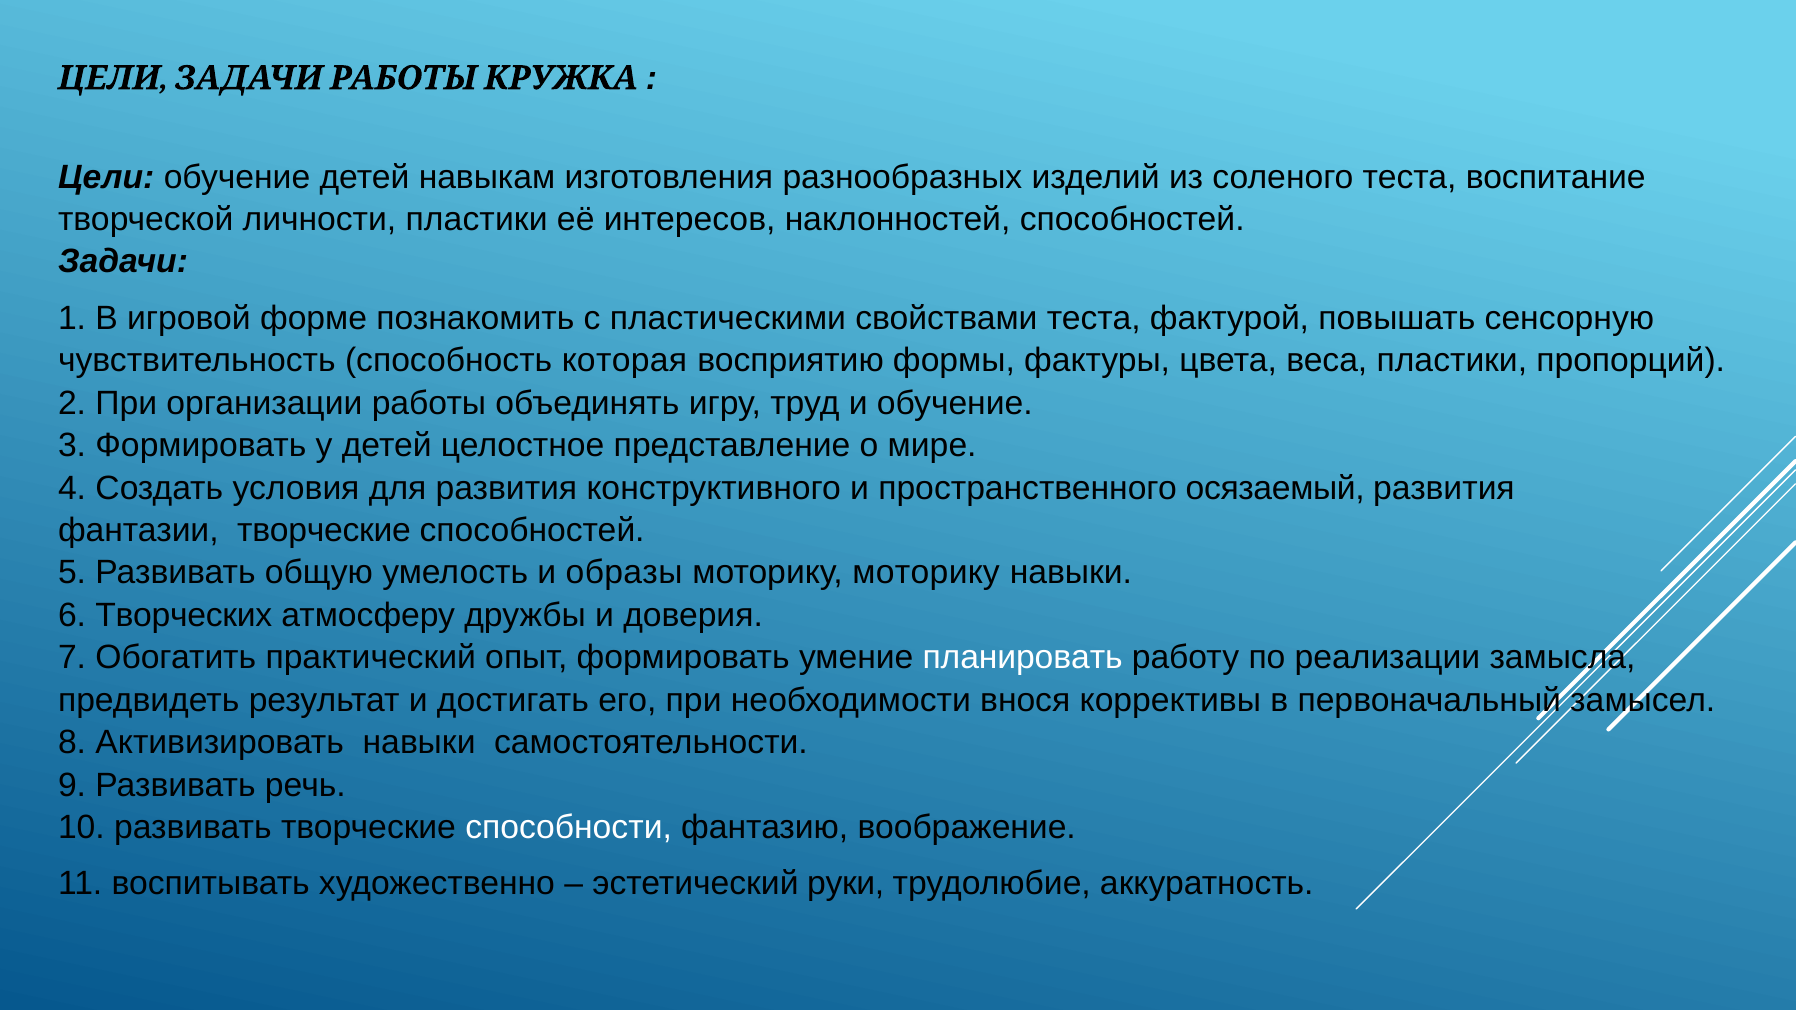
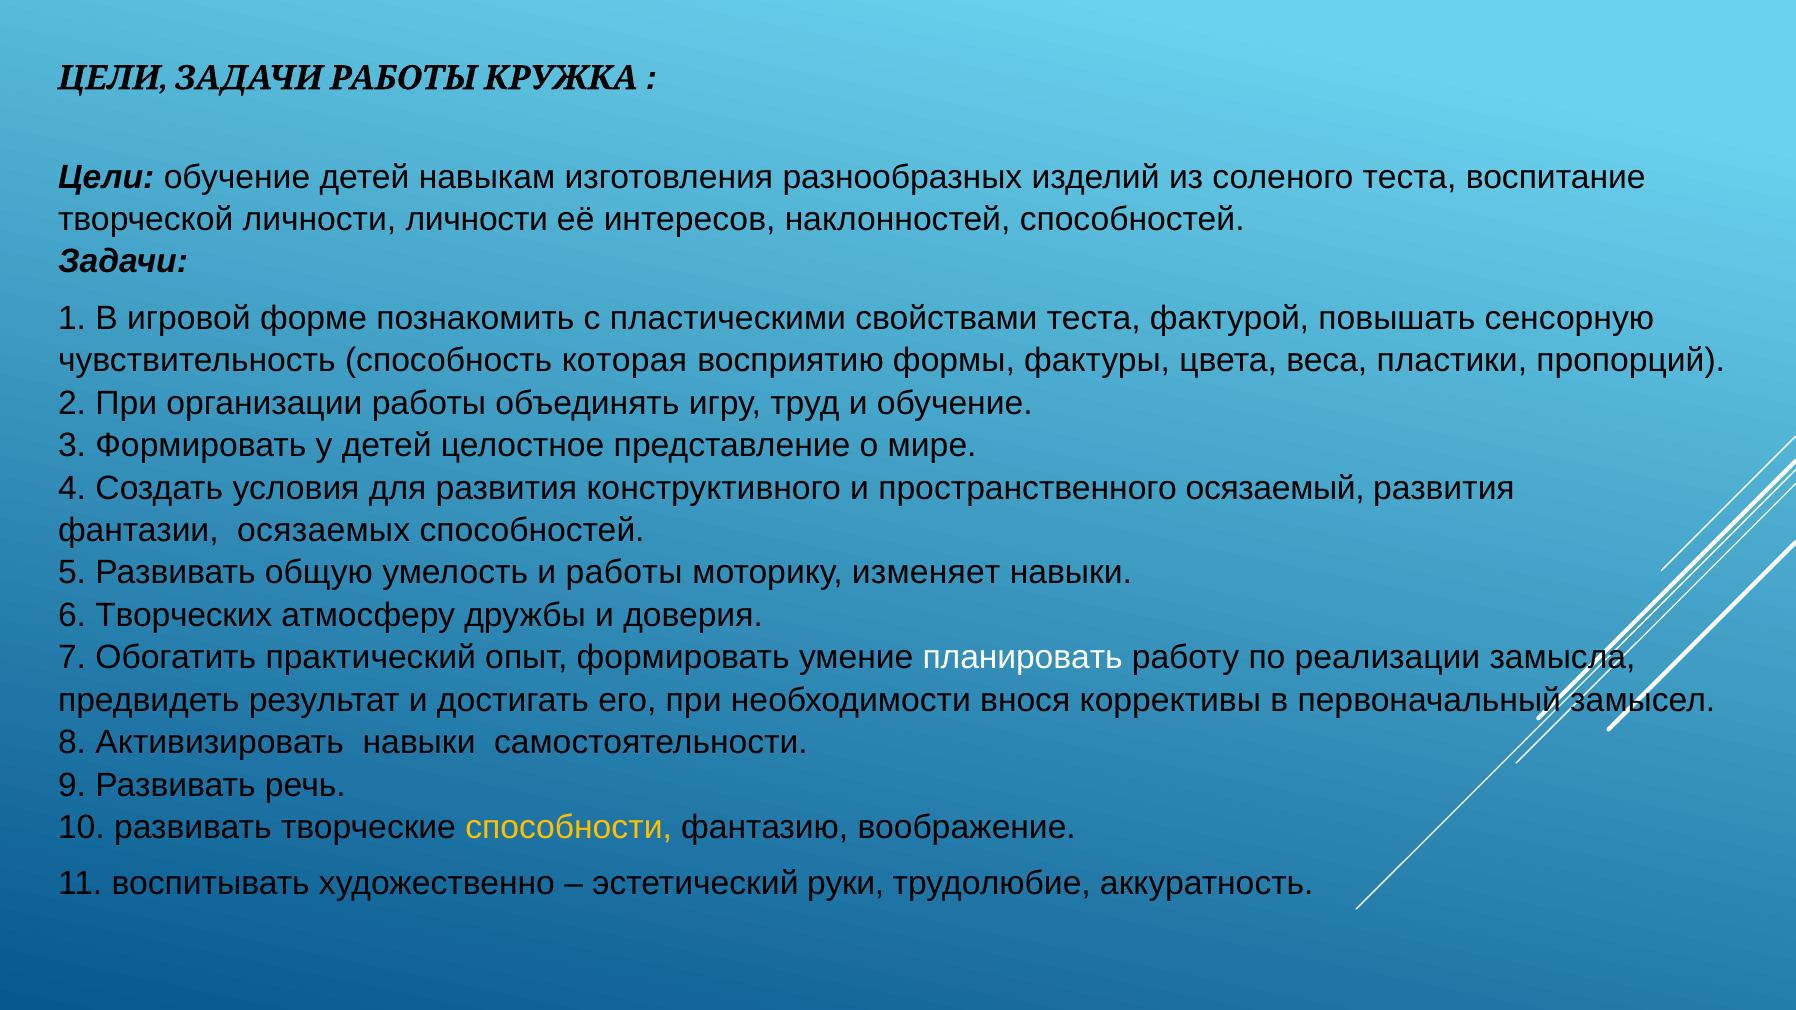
личности пластики: пластики -> личности
фантазии творческие: творческие -> осязаемых
и образы: образы -> работы
моторику моторику: моторику -> изменяет
способности colour: white -> yellow
